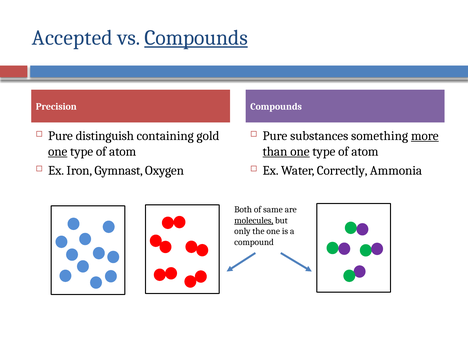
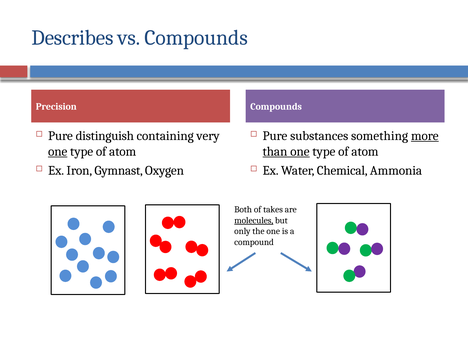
Accepted: Accepted -> Describes
Compounds at (196, 38) underline: present -> none
gold: gold -> very
Correctly: Correctly -> Chemical
same: same -> takes
